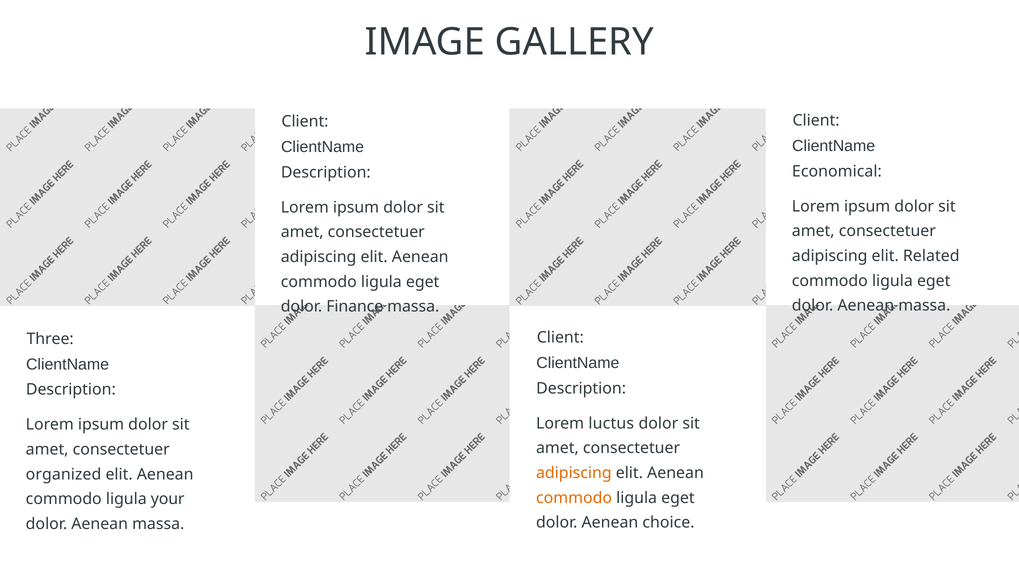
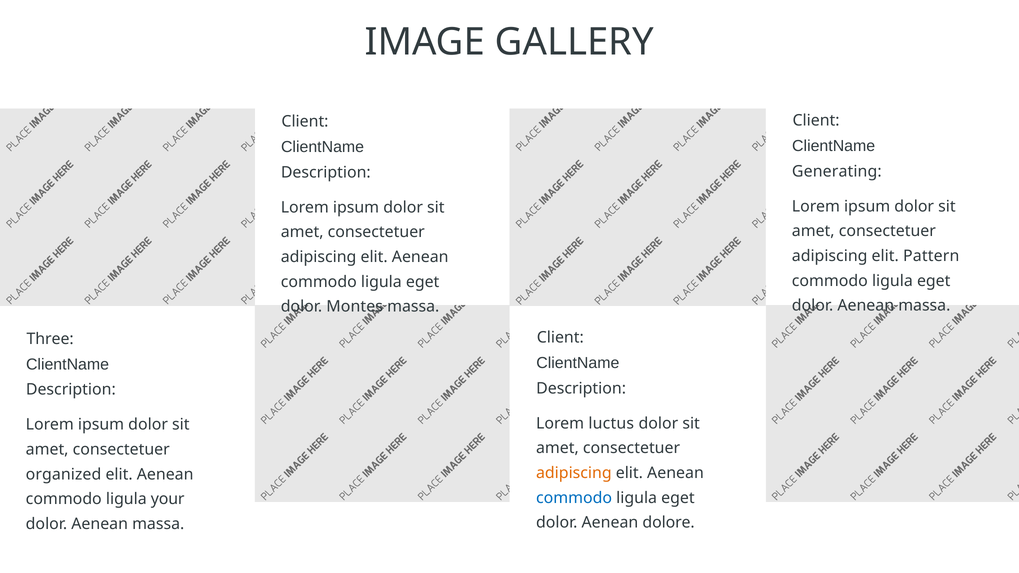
Economical: Economical -> Generating
Related: Related -> Pattern
Finance: Finance -> Montes
commodo at (574, 498) colour: orange -> blue
choice: choice -> dolore
